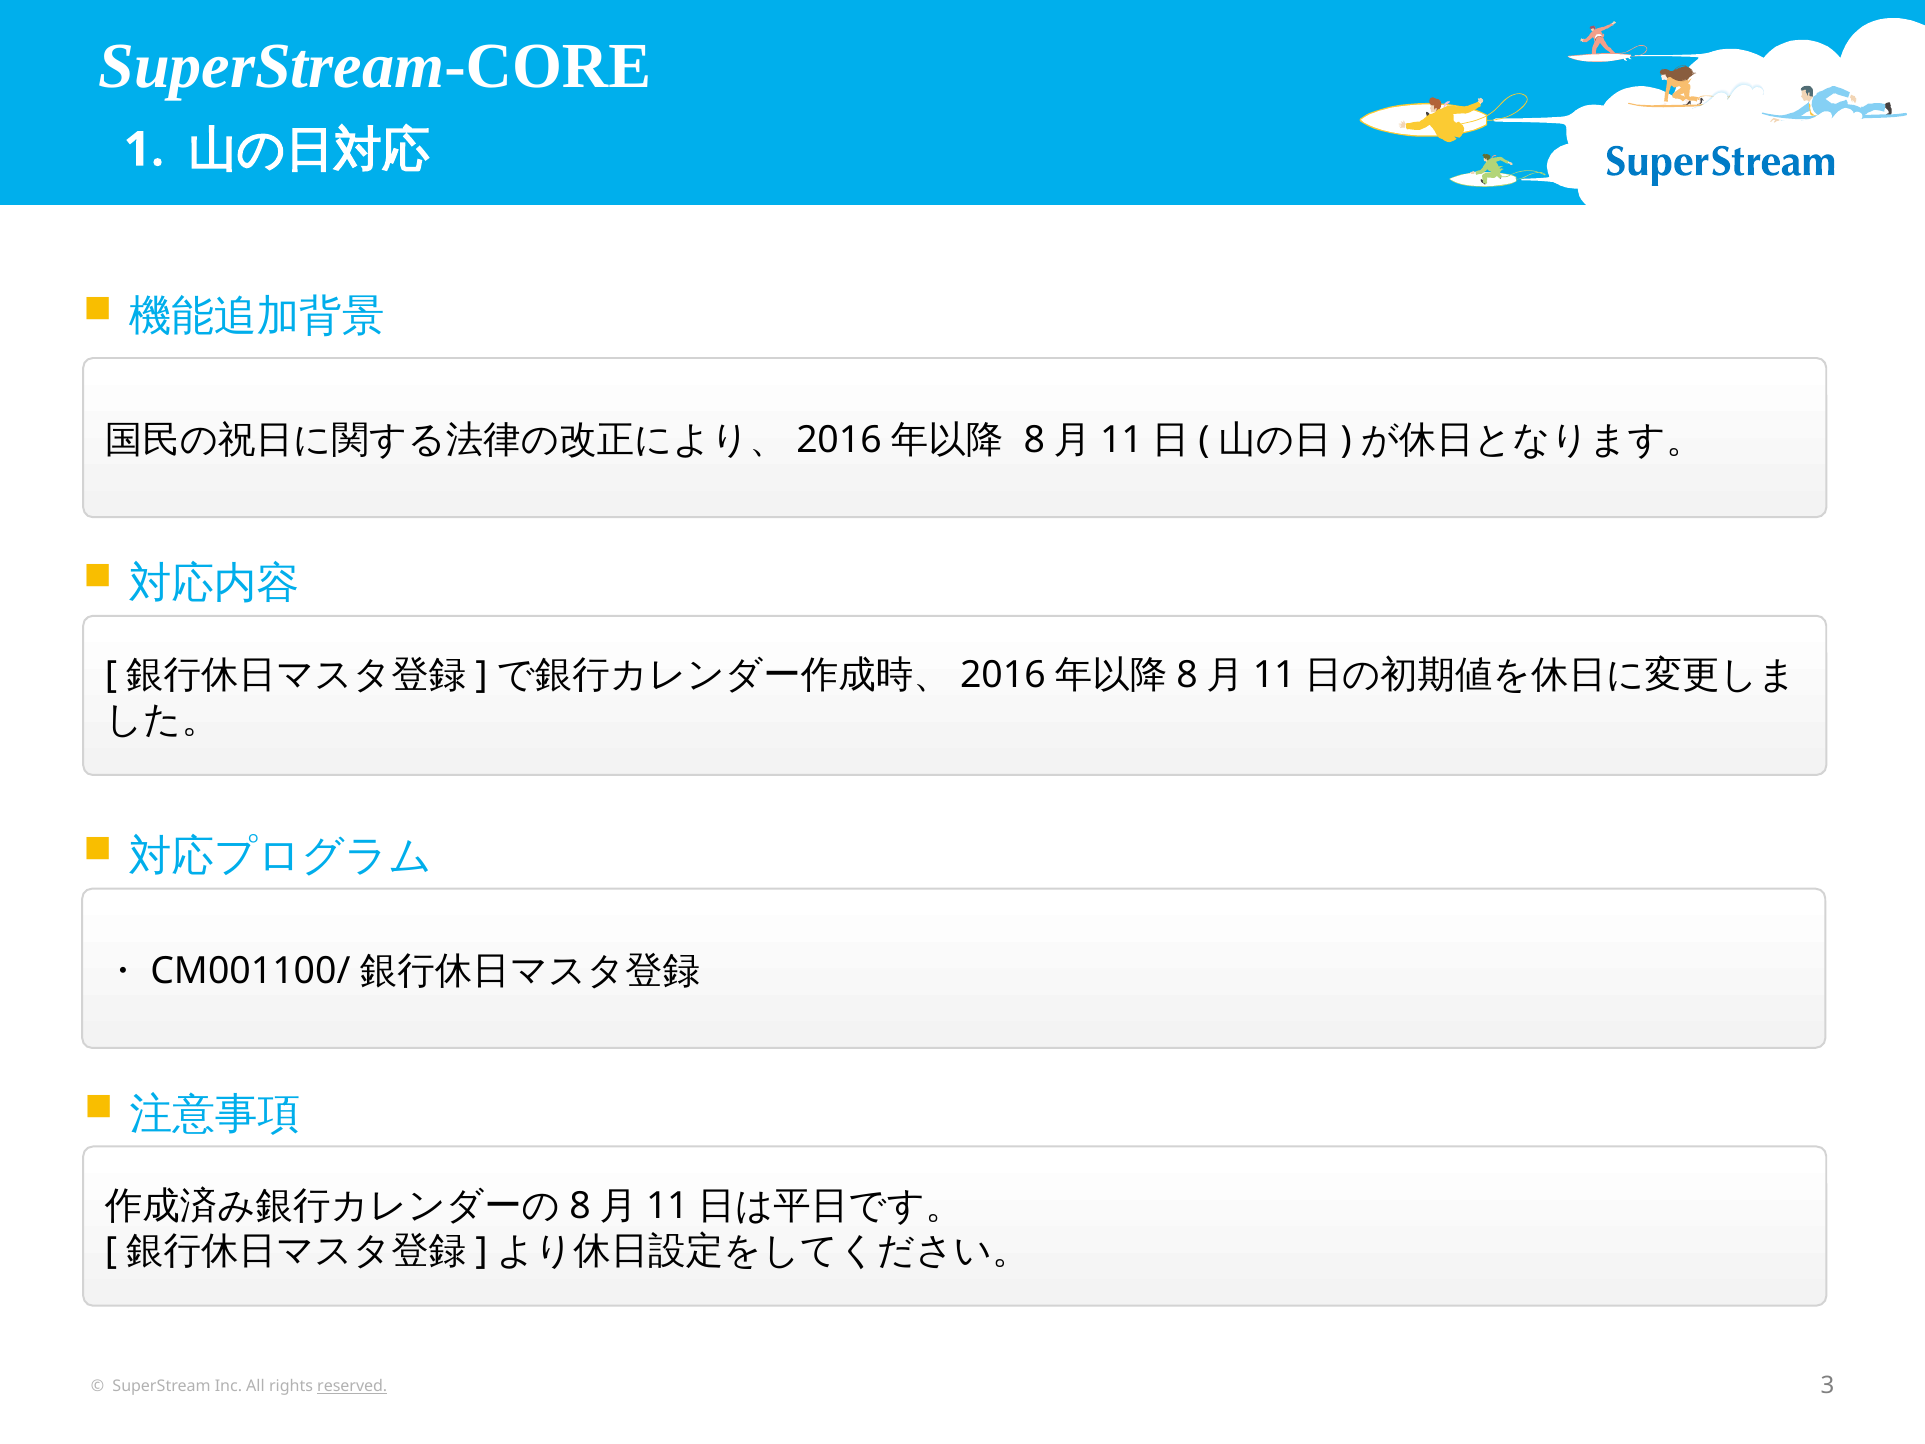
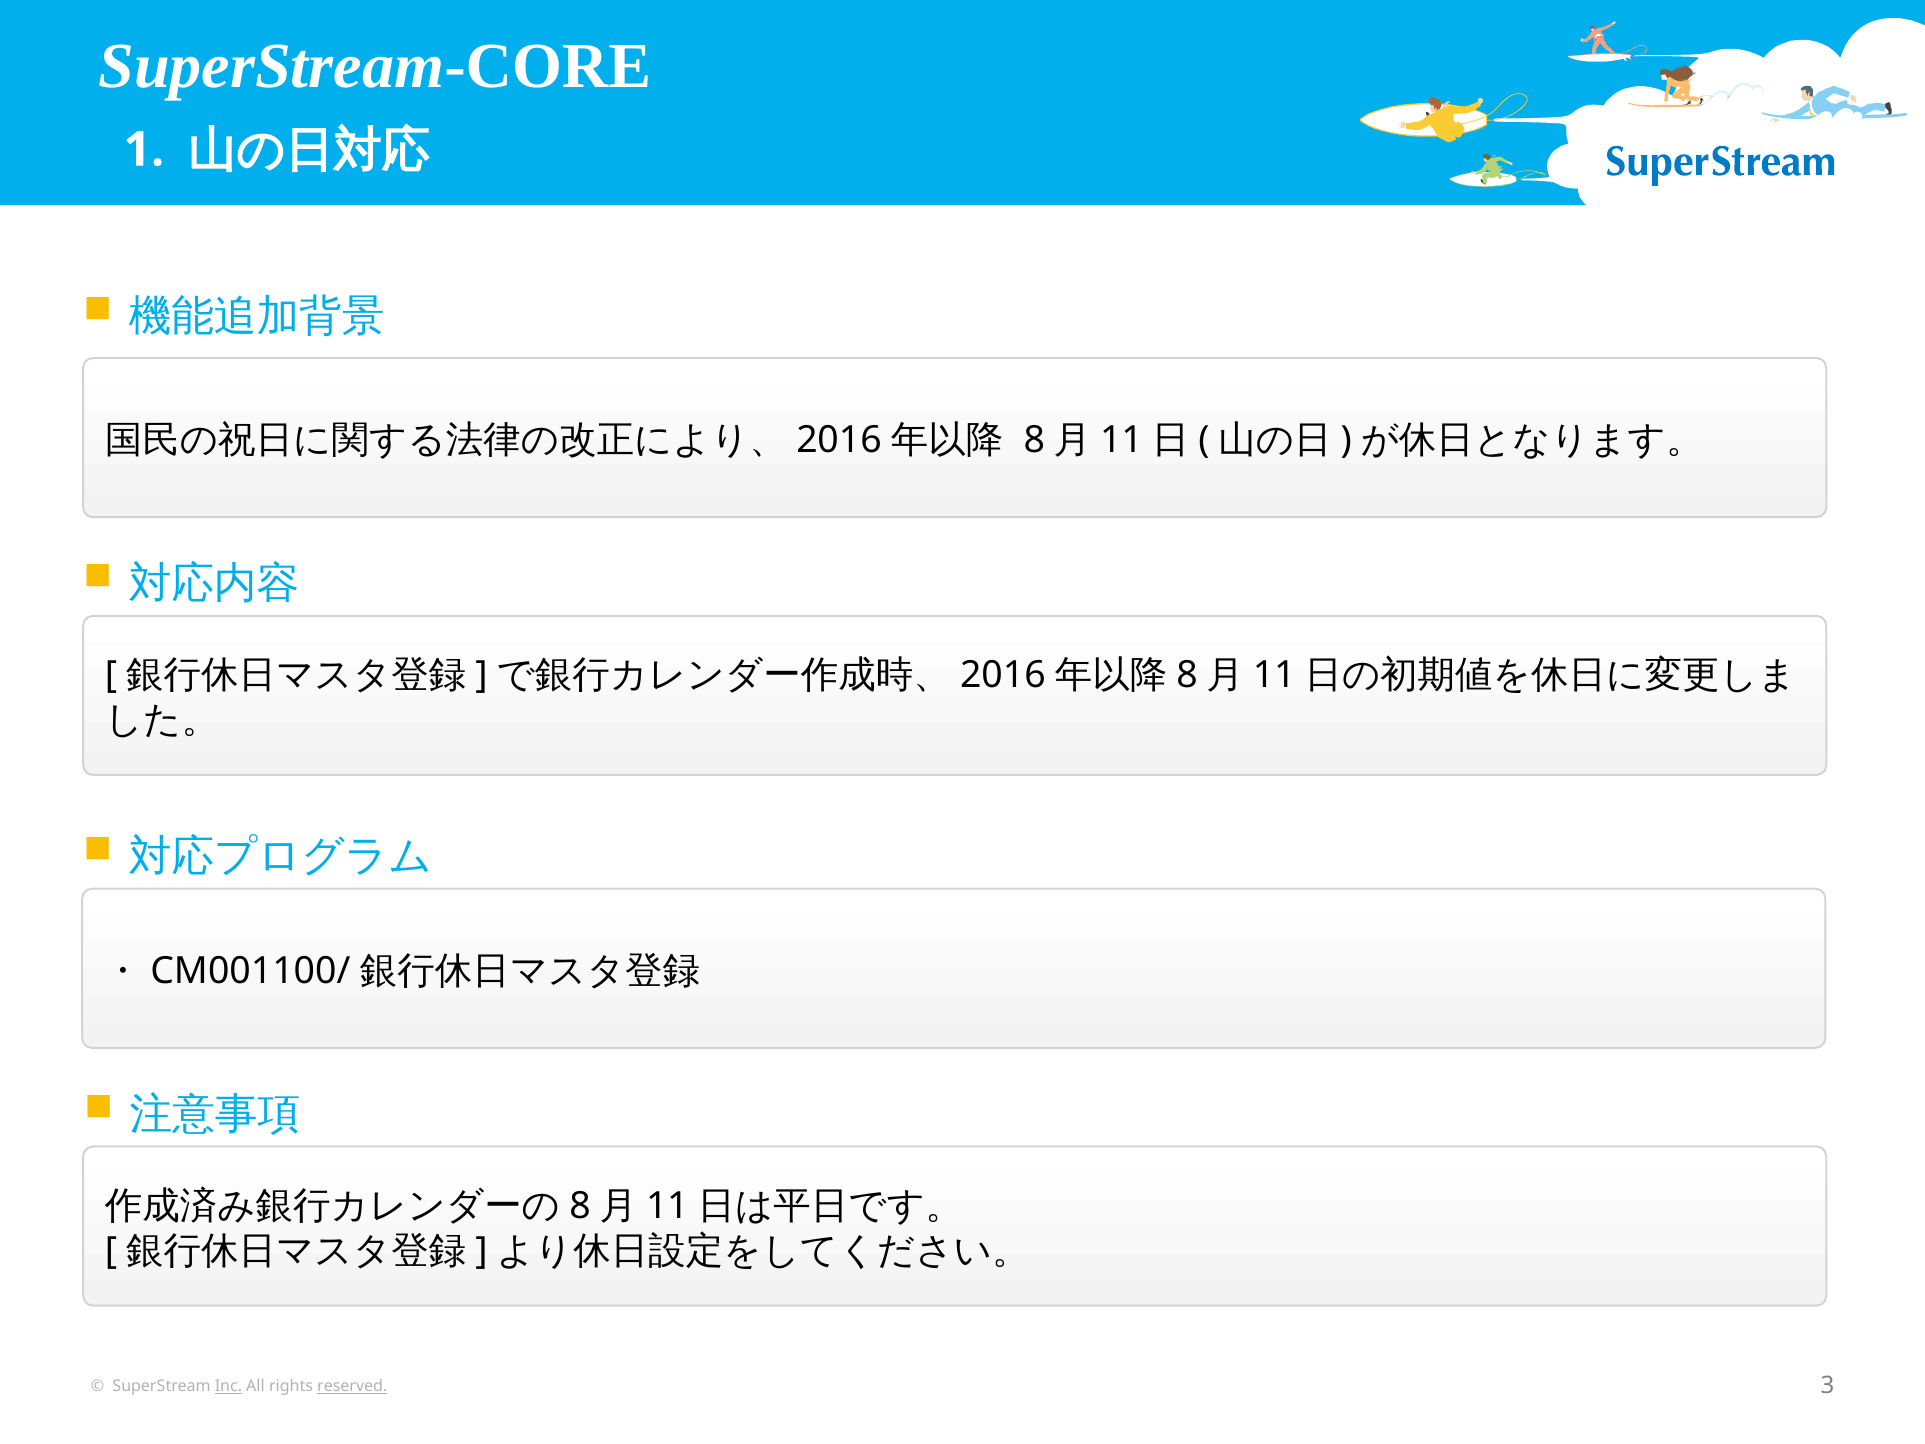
Inc underline: none -> present
